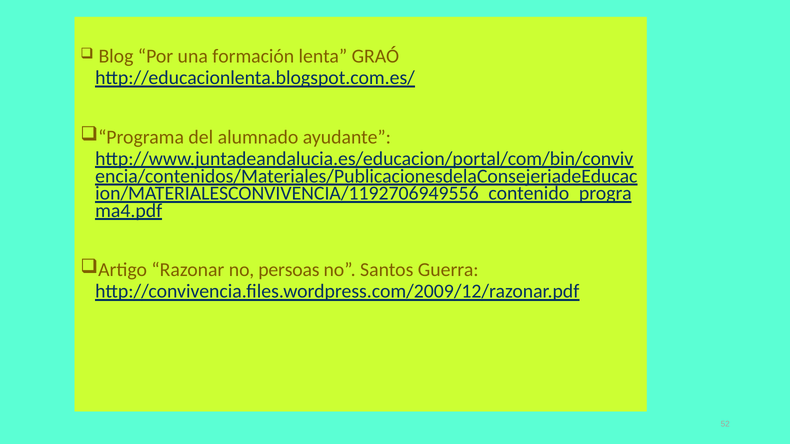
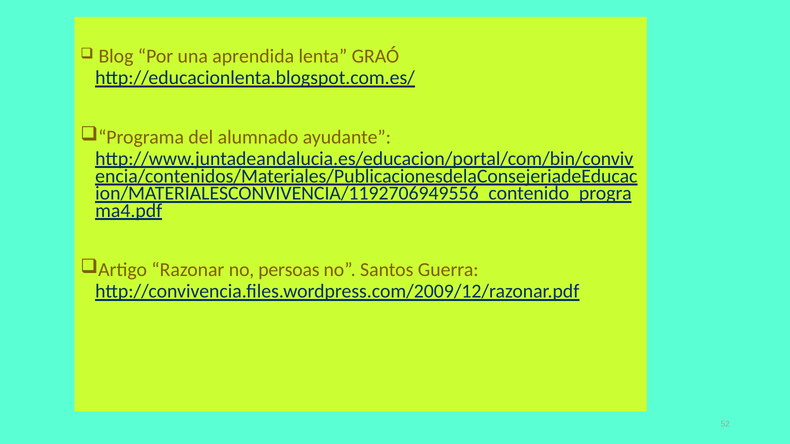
formación: formación -> aprendida
